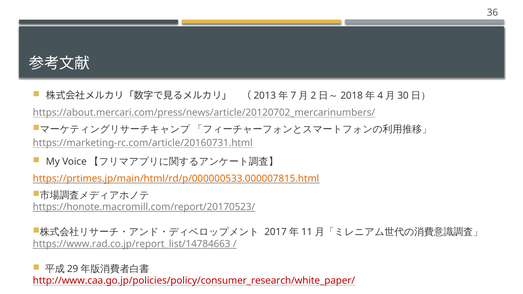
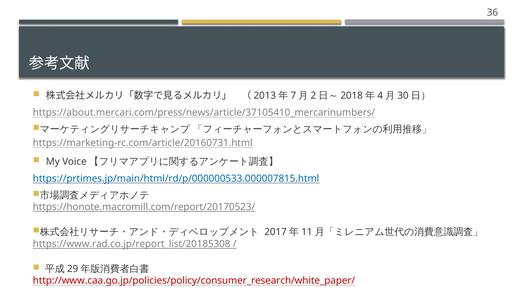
https://about.mercari.com/press/news/article/20120702_mercarinumbers/: https://about.mercari.com/press/news/article/20120702_mercarinumbers/ -> https://about.mercari.com/press/news/article/37105410_mercarinumbers/
https://prtimes.jp/main/html/rd/p/000000533.000007815.html colour: orange -> blue
https://www.rad.co.jp/report_list/14784663: https://www.rad.co.jp/report_list/14784663 -> https://www.rad.co.jp/report_list/20185308
